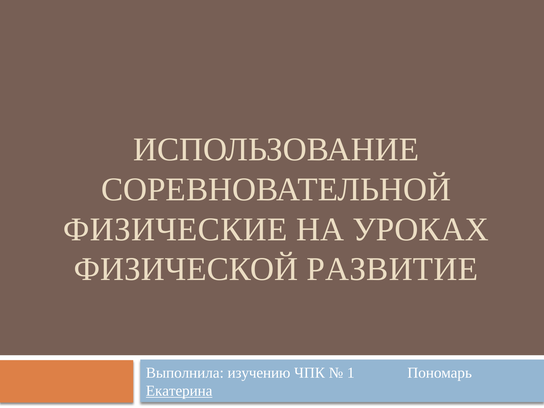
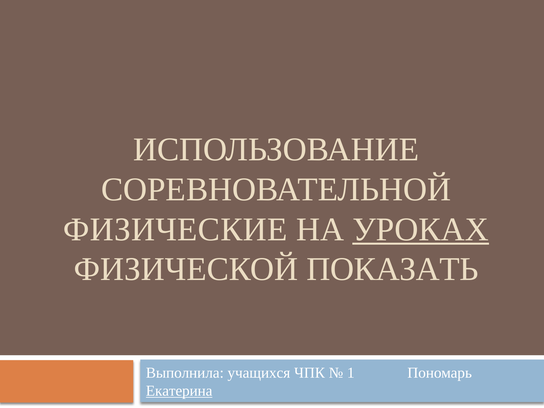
УРОКАХ underline: none -> present
РАЗВИТИЕ: РАЗВИТИЕ -> ПОКАЗАТЬ
изучению: изучению -> учащихся
